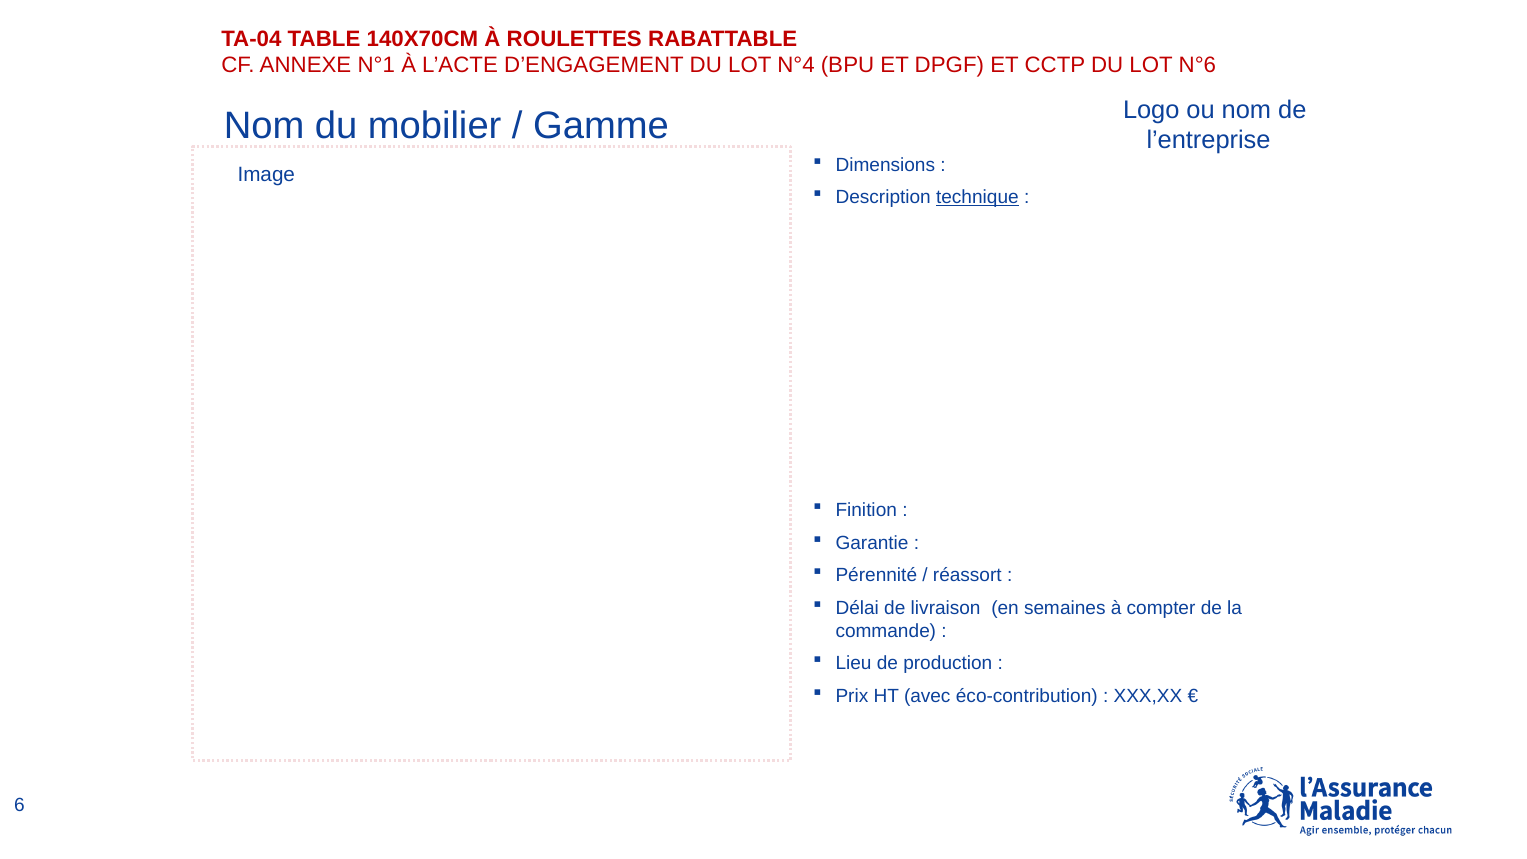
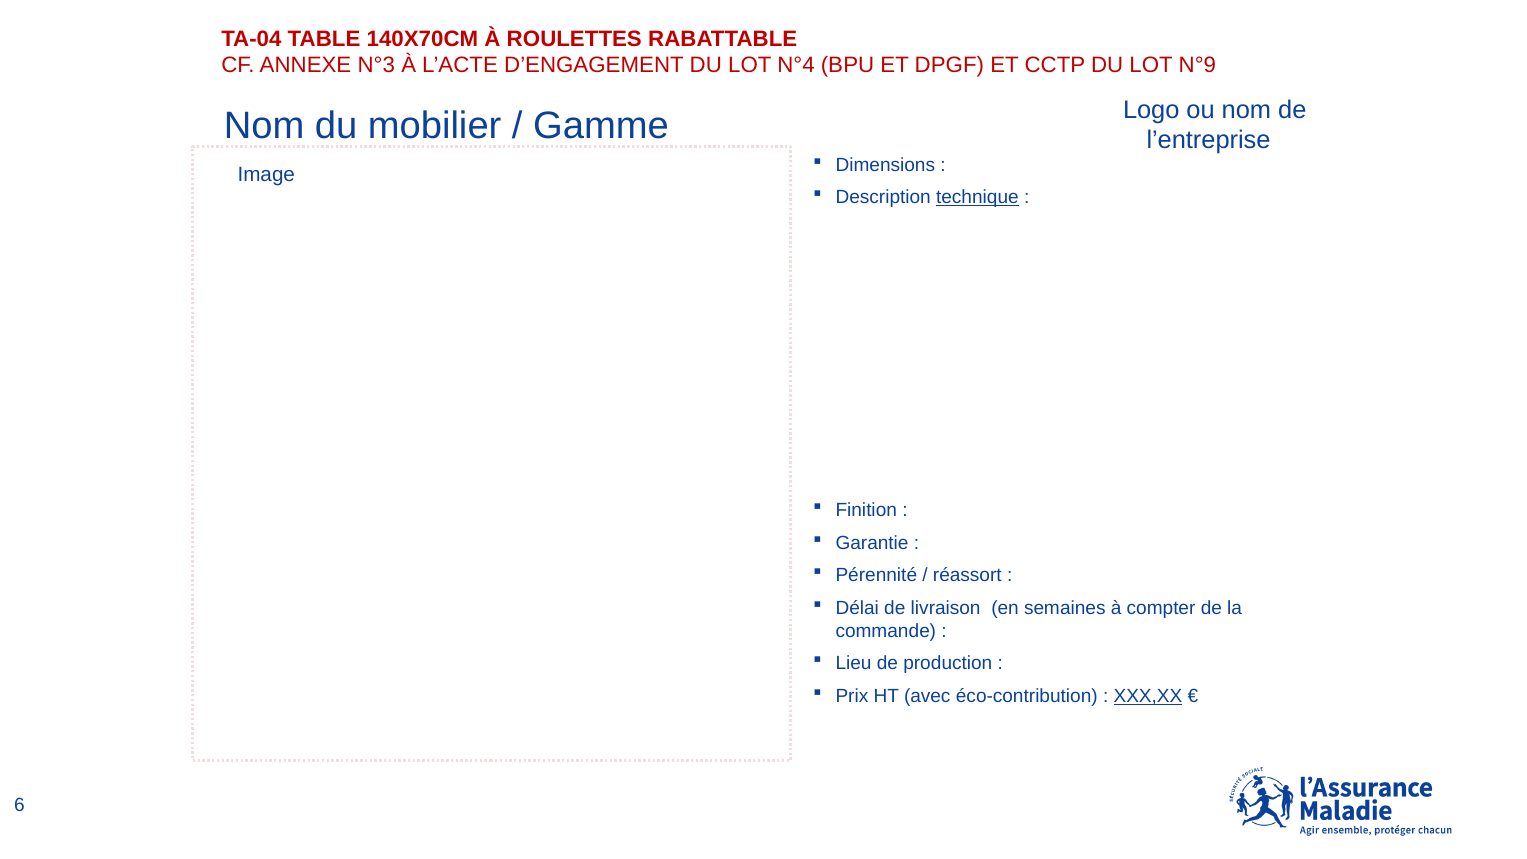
N°1: N°1 -> N°3
N°6: N°6 -> N°9
XXX,XX underline: none -> present
